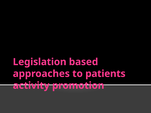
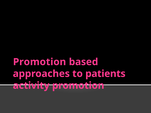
Legislation at (40, 62): Legislation -> Promotion
